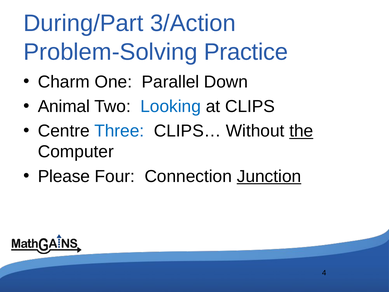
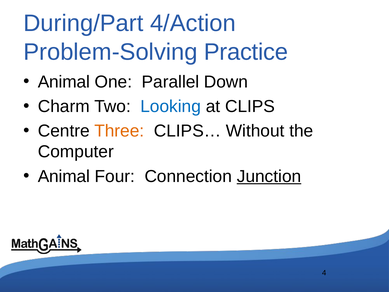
3/Action: 3/Action -> 4/Action
Charm at (64, 82): Charm -> Animal
Animal: Animal -> Charm
Three colour: blue -> orange
the underline: present -> none
Please at (64, 176): Please -> Animal
